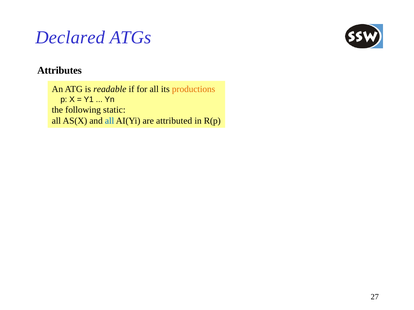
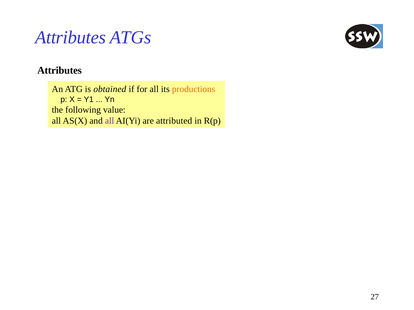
Declared at (70, 37): Declared -> Attributes
readable: readable -> obtained
static: static -> value
all at (110, 121) colour: blue -> purple
